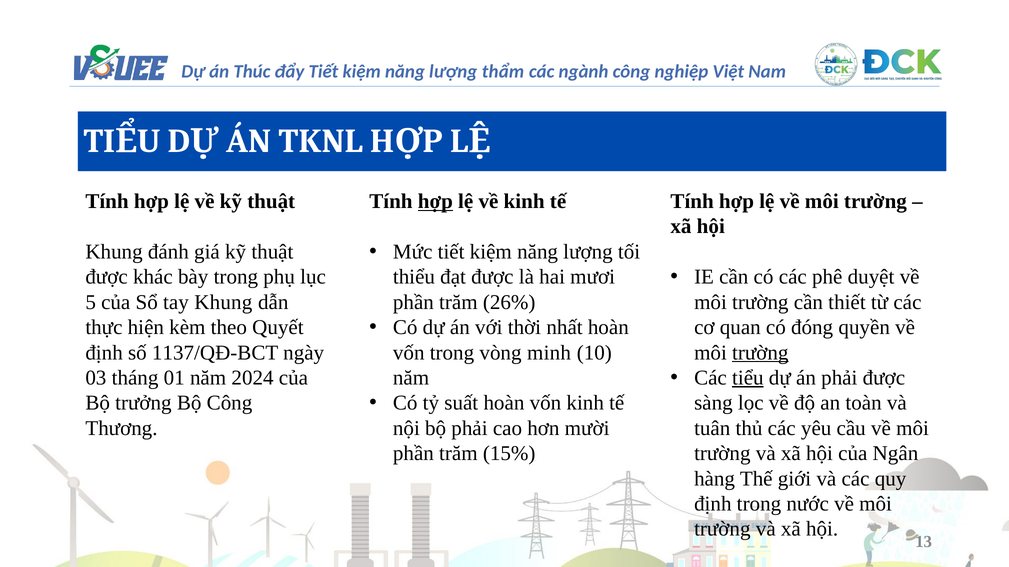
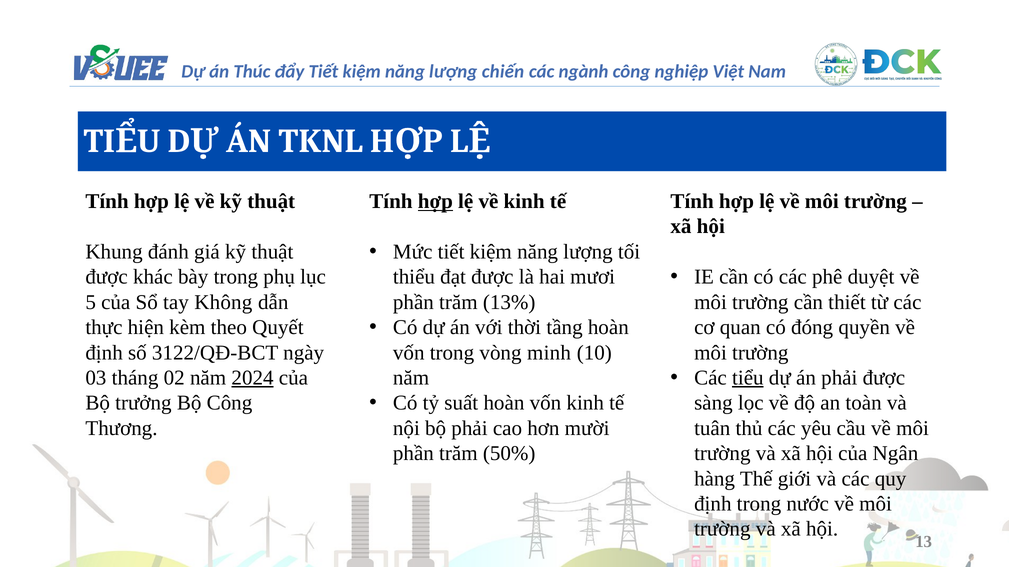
thẩm: thẩm -> chiến
tay Khung: Khung -> Không
26%: 26% -> 13%
nhất: nhất -> tầng
1137/QĐ-BCT: 1137/QĐ-BCT -> 3122/QĐ-BCT
trường at (760, 353) underline: present -> none
01: 01 -> 02
2024 underline: none -> present
15%: 15% -> 50%
